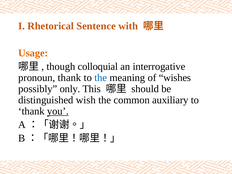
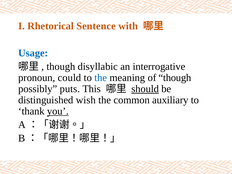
Usage colour: orange -> blue
colloquial: colloquial -> disyllabic
pronoun thank: thank -> could
of wishes: wishes -> though
only: only -> puts
should underline: none -> present
